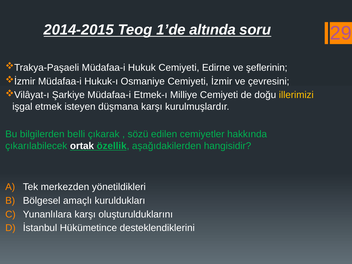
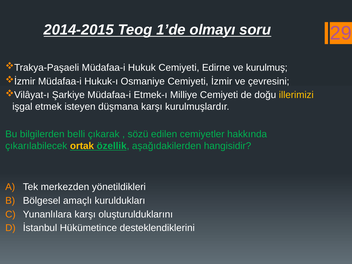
altında: altında -> olmayı
şeflerinin: şeflerinin -> kurulmuş
ortak colour: white -> yellow
